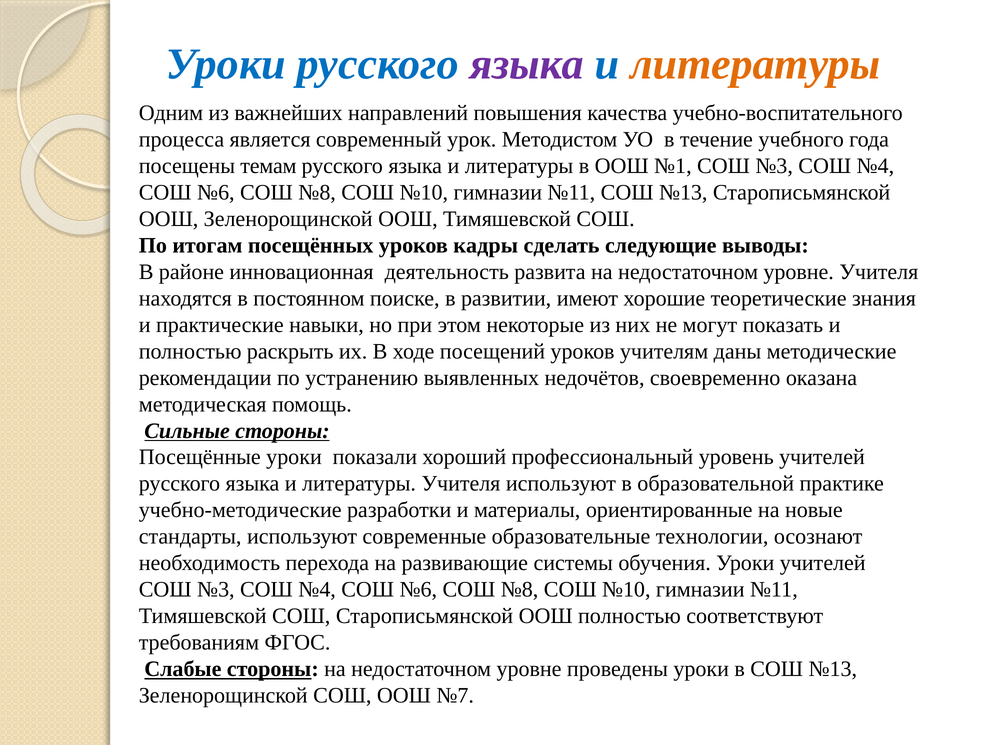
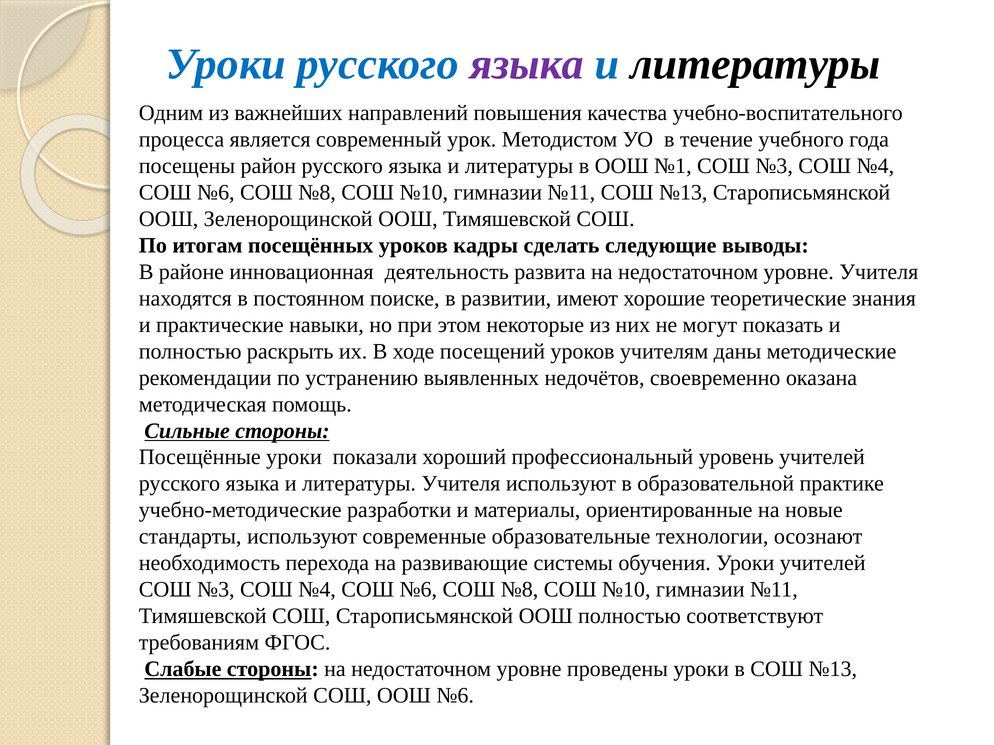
литературы at (755, 64) colour: orange -> black
темам: темам -> район
ООШ №7: №7 -> №6
